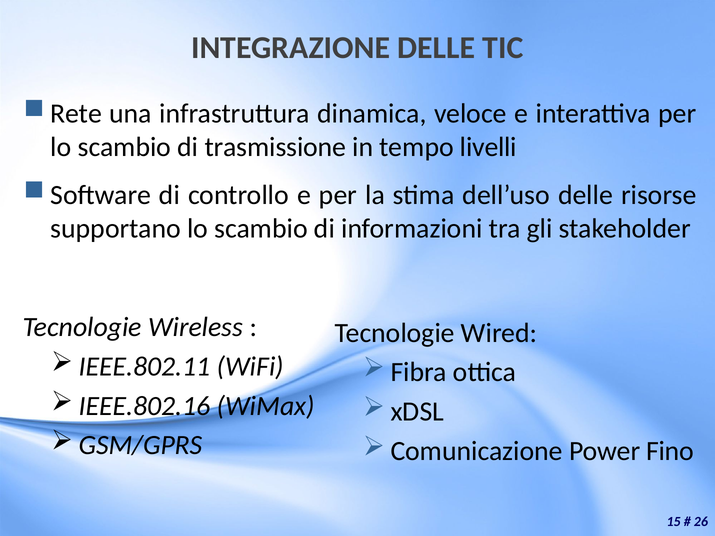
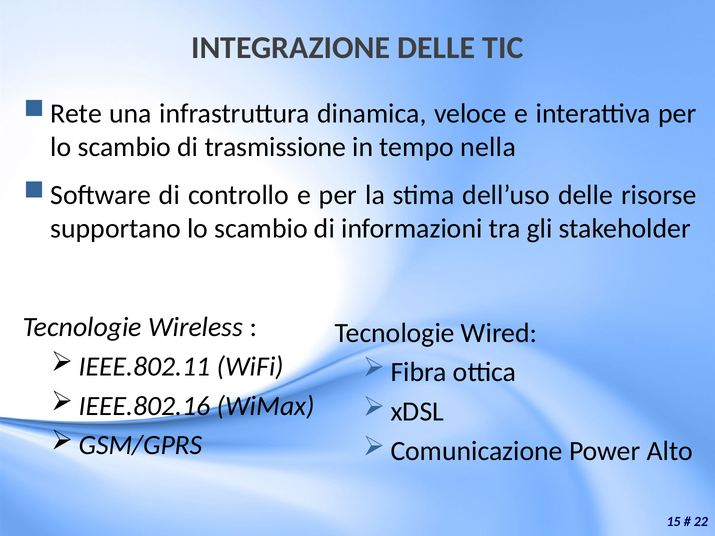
livelli: livelli -> nella
Fino: Fino -> Alto
26: 26 -> 22
